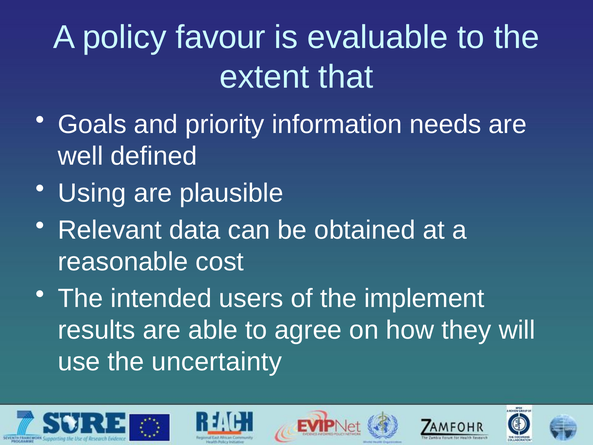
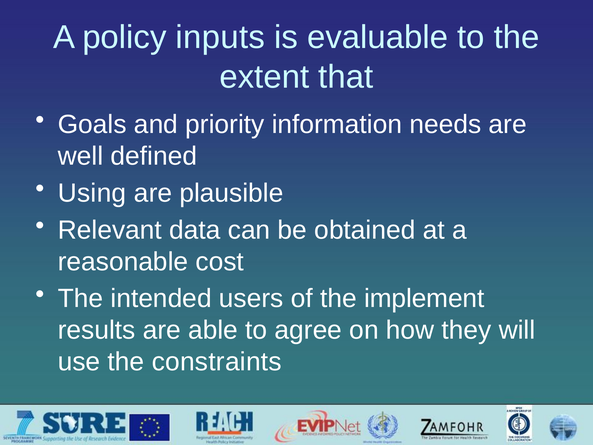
favour: favour -> inputs
uncertainty: uncertainty -> constraints
